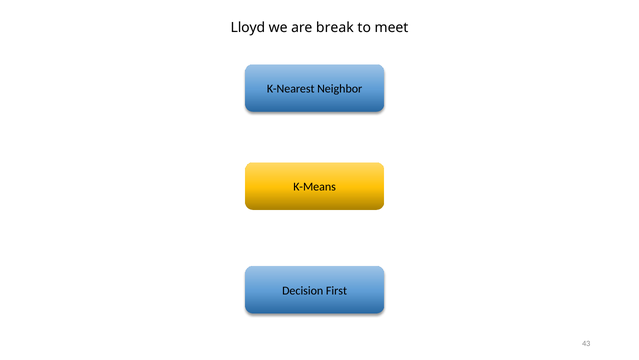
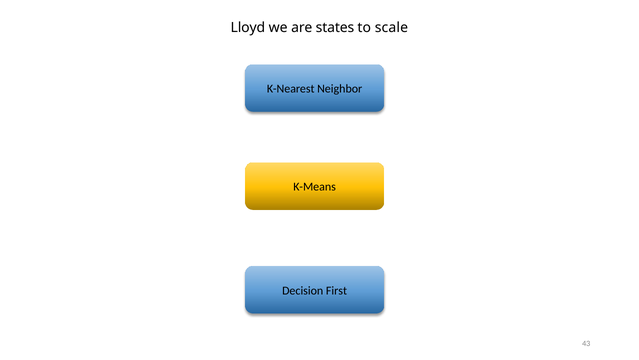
break: break -> states
meet: meet -> scale
